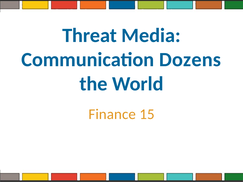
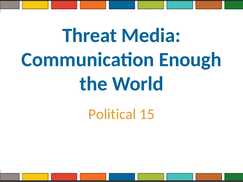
Dozens: Dozens -> Enough
Finance: Finance -> Political
